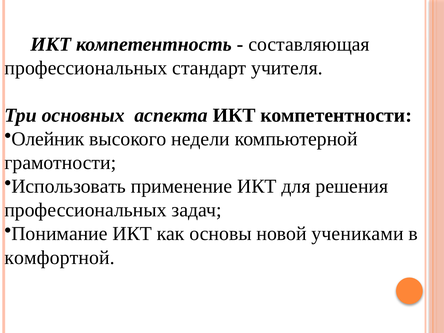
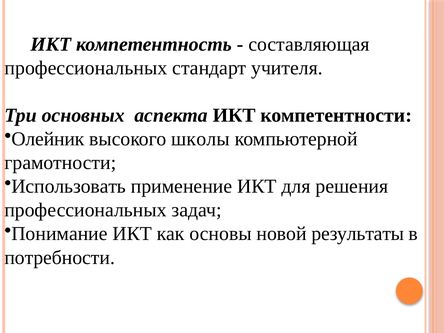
недели: недели -> школы
учениками: учениками -> результаты
комфортной: комфортной -> потребности
